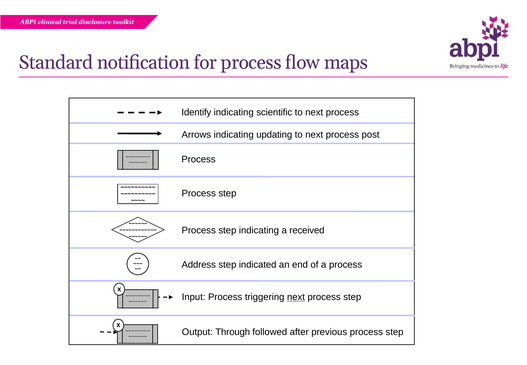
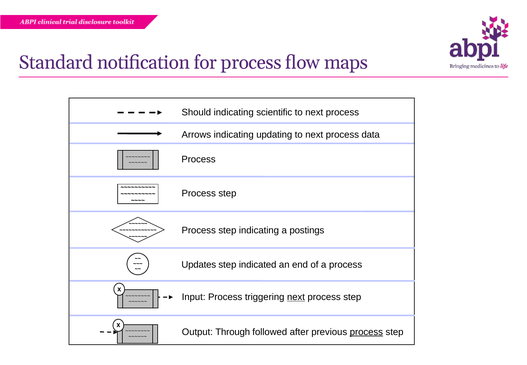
Identify: Identify -> Should
post: post -> data
received: received -> postings
Address: Address -> Updates
process at (366, 332) underline: none -> present
